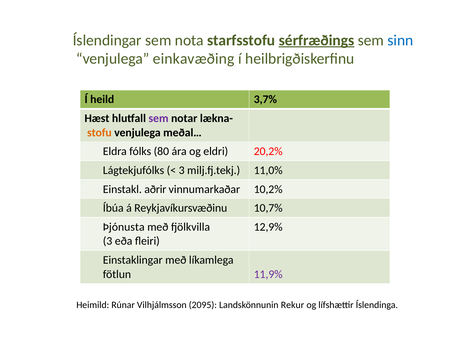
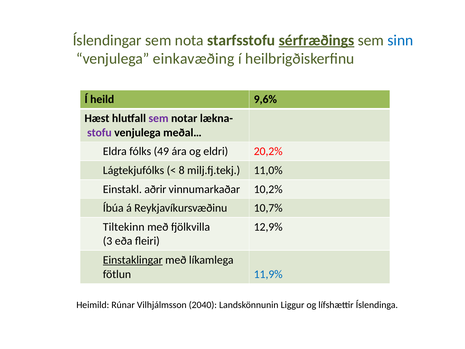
3,7%: 3,7% -> 9,6%
stofu colour: orange -> purple
80: 80 -> 49
3 at (182, 170): 3 -> 8
Þjónusta: Þjónusta -> Tiltekinn
Einstaklingar underline: none -> present
11,9% colour: purple -> blue
2095: 2095 -> 2040
Rekur: Rekur -> Liggur
